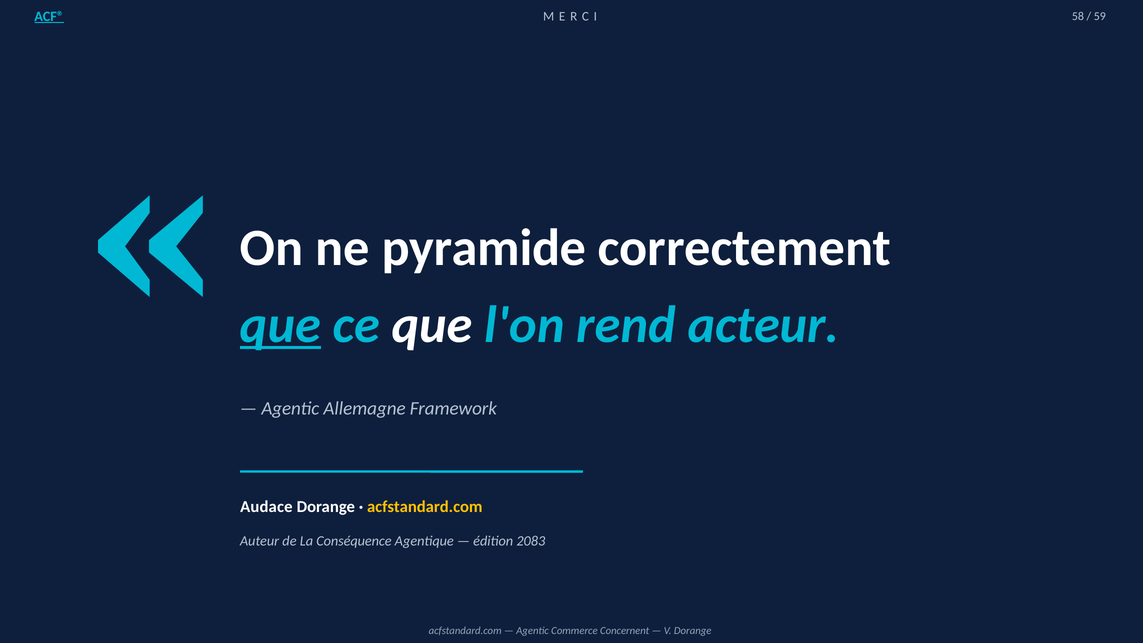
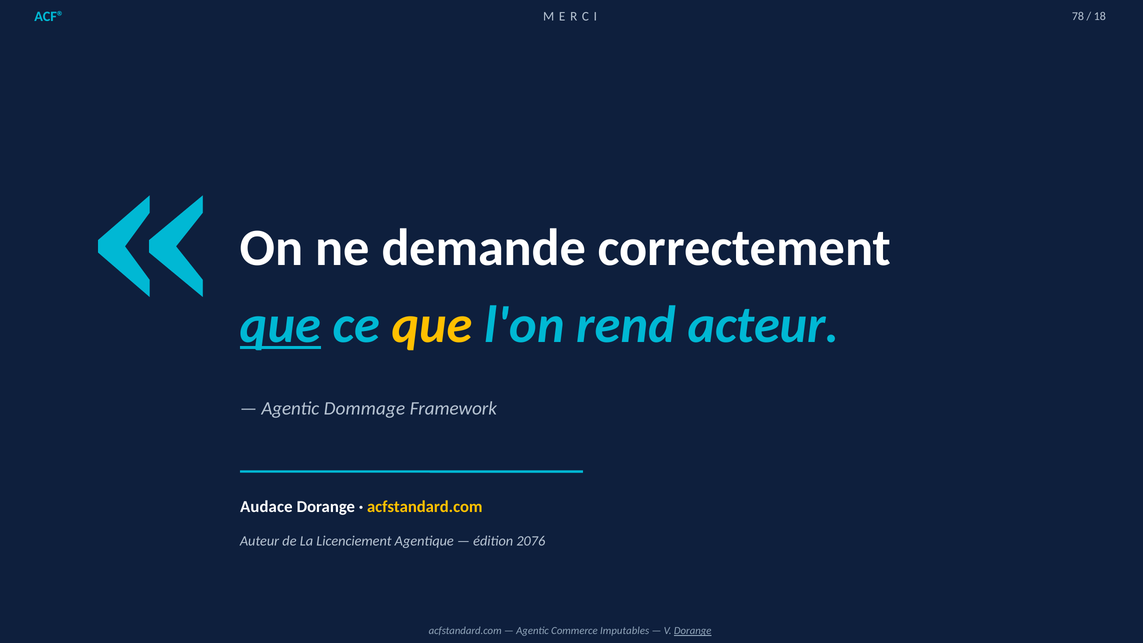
ACF® underline: present -> none
58: 58 -> 78
59: 59 -> 18
pyramide: pyramide -> demande
que at (432, 325) colour: white -> yellow
Allemagne: Allemagne -> Dommage
Conséquence: Conséquence -> Licenciement
2083: 2083 -> 2076
Concernent: Concernent -> Imputables
Dorange at (693, 631) underline: none -> present
